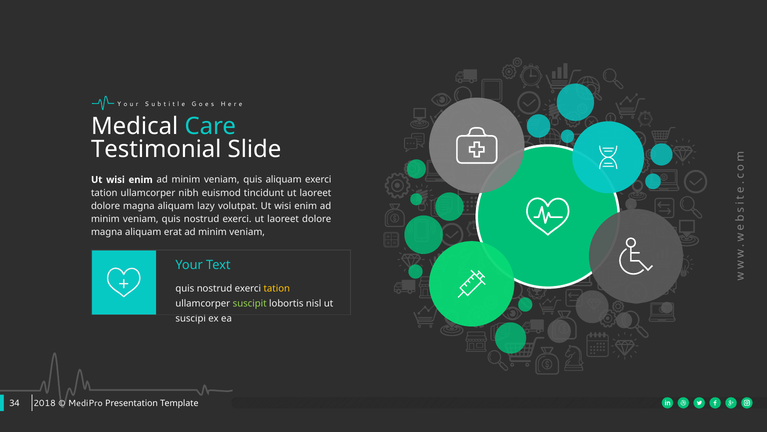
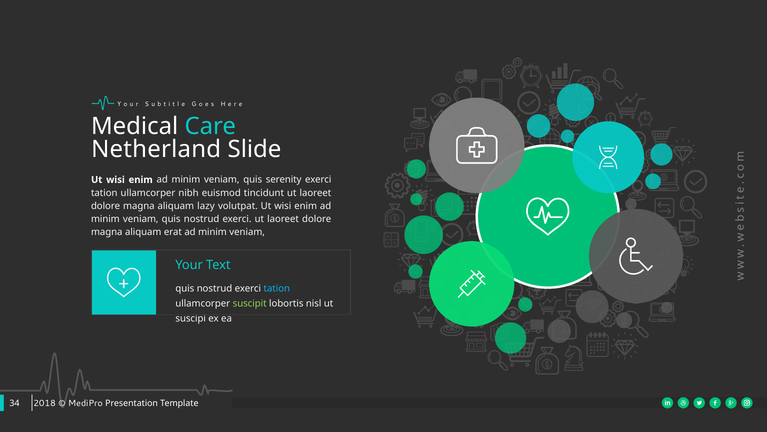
Testimonial: Testimonial -> Netherland
quis aliquam: aliquam -> serenity
tation at (277, 288) colour: yellow -> light blue
